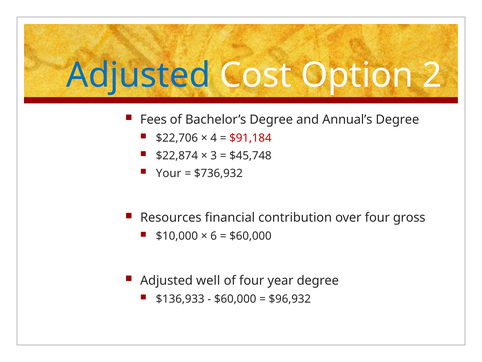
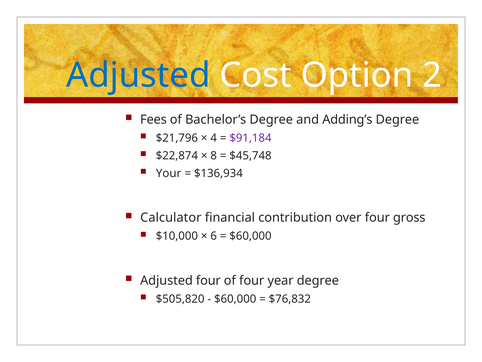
Annual’s: Annual’s -> Adding’s
$22,706: $22,706 -> $21,796
$91,184 colour: red -> purple
3: 3 -> 8
$736,932: $736,932 -> $136,934
Resources: Resources -> Calculator
Adjusted well: well -> four
$136,933: $136,933 -> $505,820
$96,932: $96,932 -> $76,832
